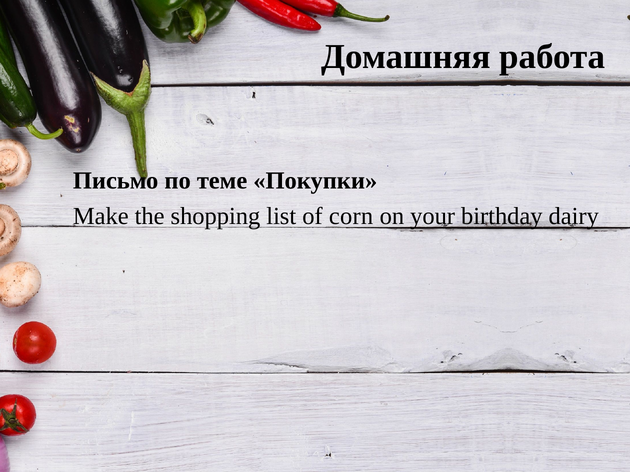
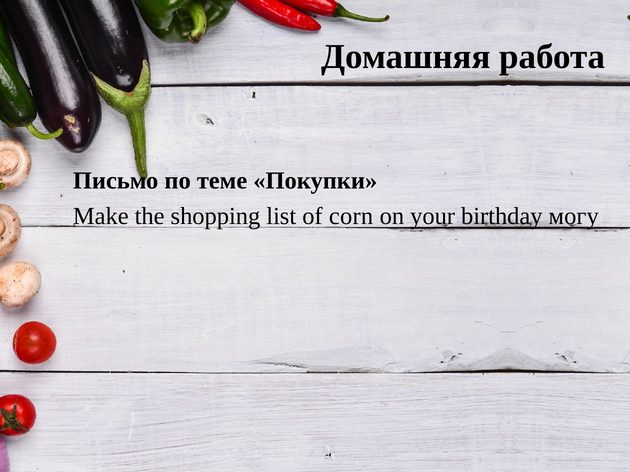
dairy: dairy -> могу
